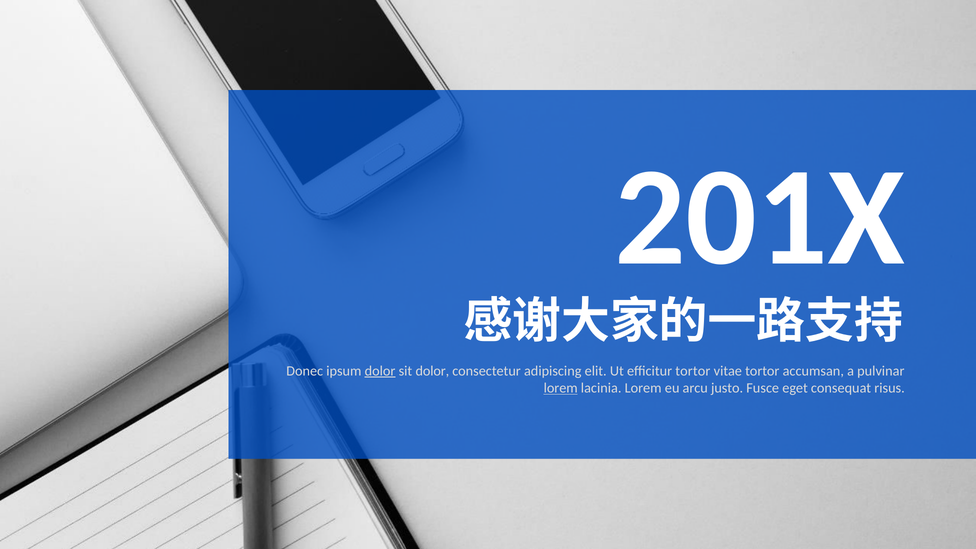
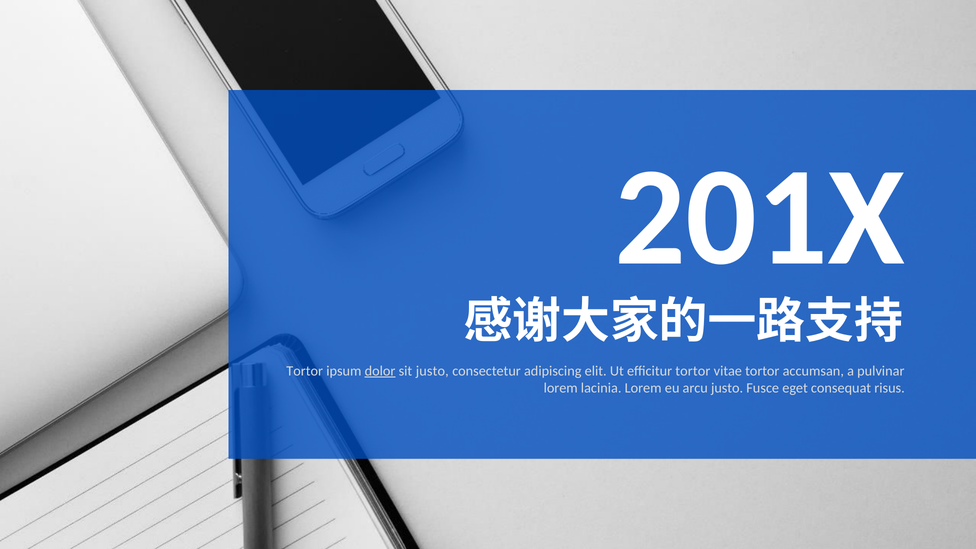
Donec at (305, 371): Donec -> Tortor
sit dolor: dolor -> justo
lorem at (561, 388) underline: present -> none
